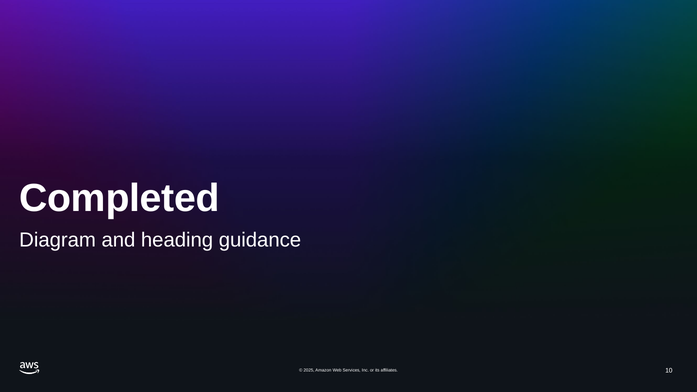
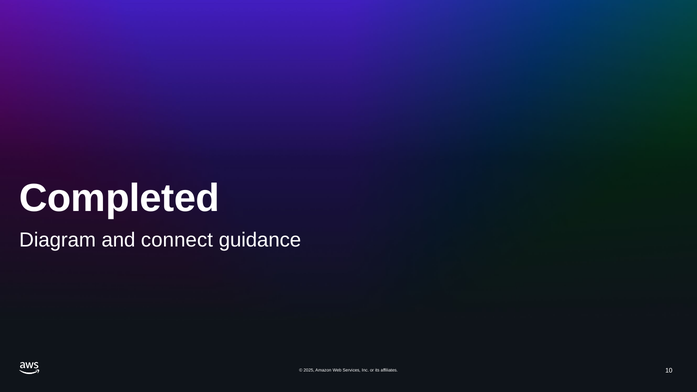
heading: heading -> connect
